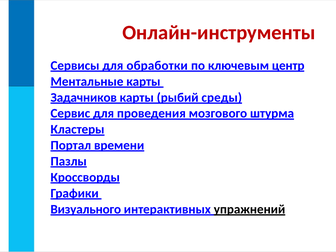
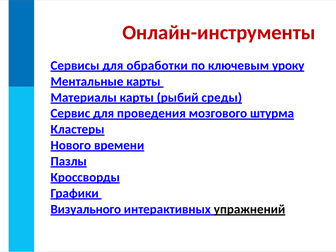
центр: центр -> уроку
Задачников: Задачников -> Материалы
Портал: Портал -> Нового
